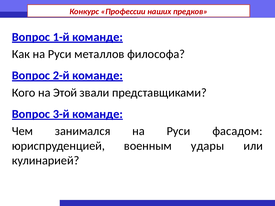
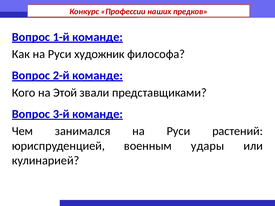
металлов: металлов -> художник
фасадом: фасадом -> растений
